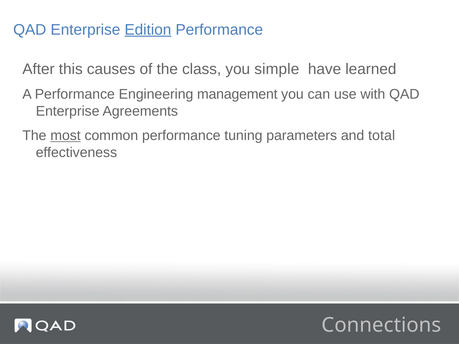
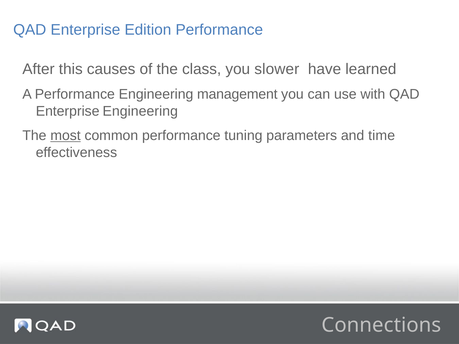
Edition underline: present -> none
simple: simple -> slower
Enterprise Agreements: Agreements -> Engineering
total: total -> time
